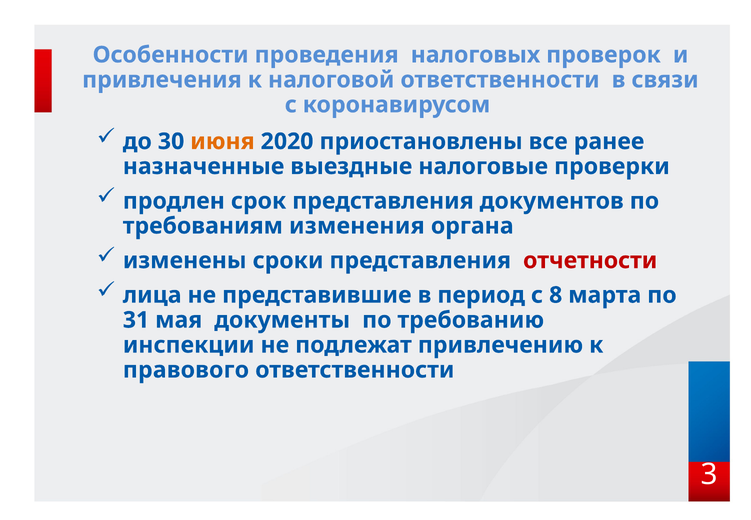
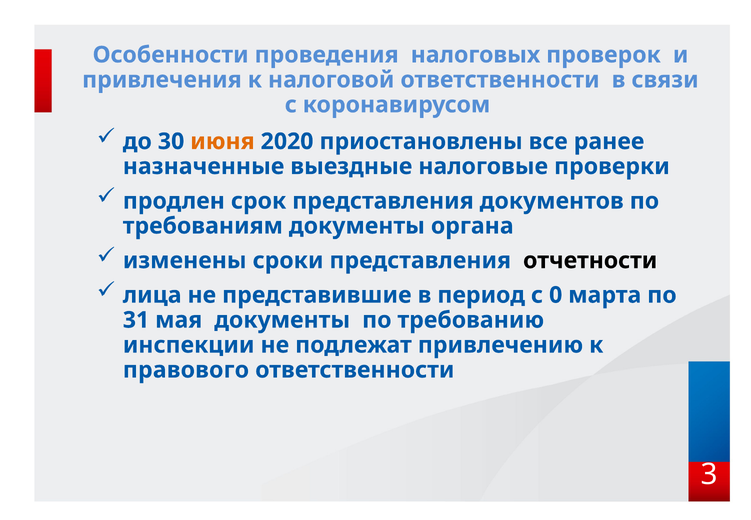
требованиям изменения: изменения -> документы
отчетности colour: red -> black
8: 8 -> 0
